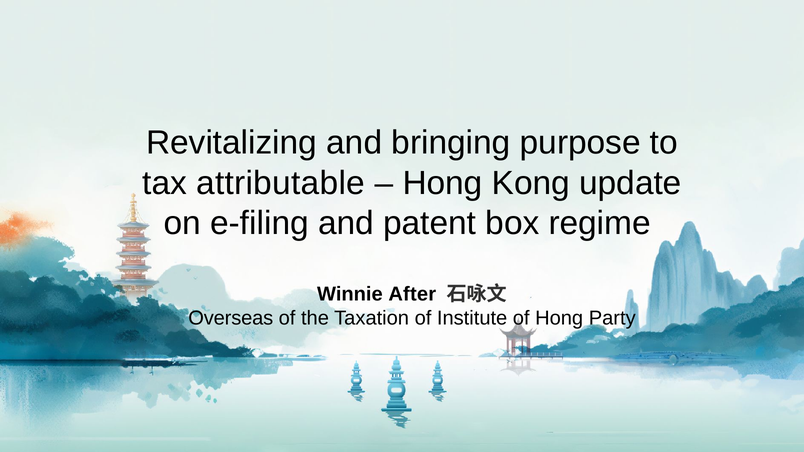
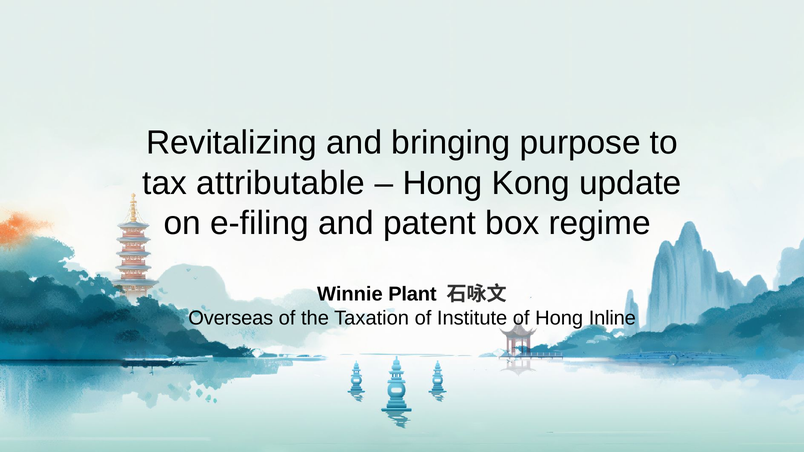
After: After -> Plant
Party: Party -> Inline
